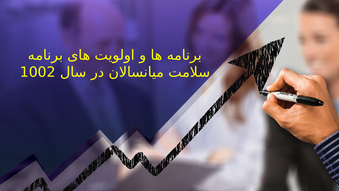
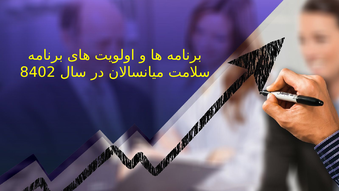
1002: 1002 -> 8402
